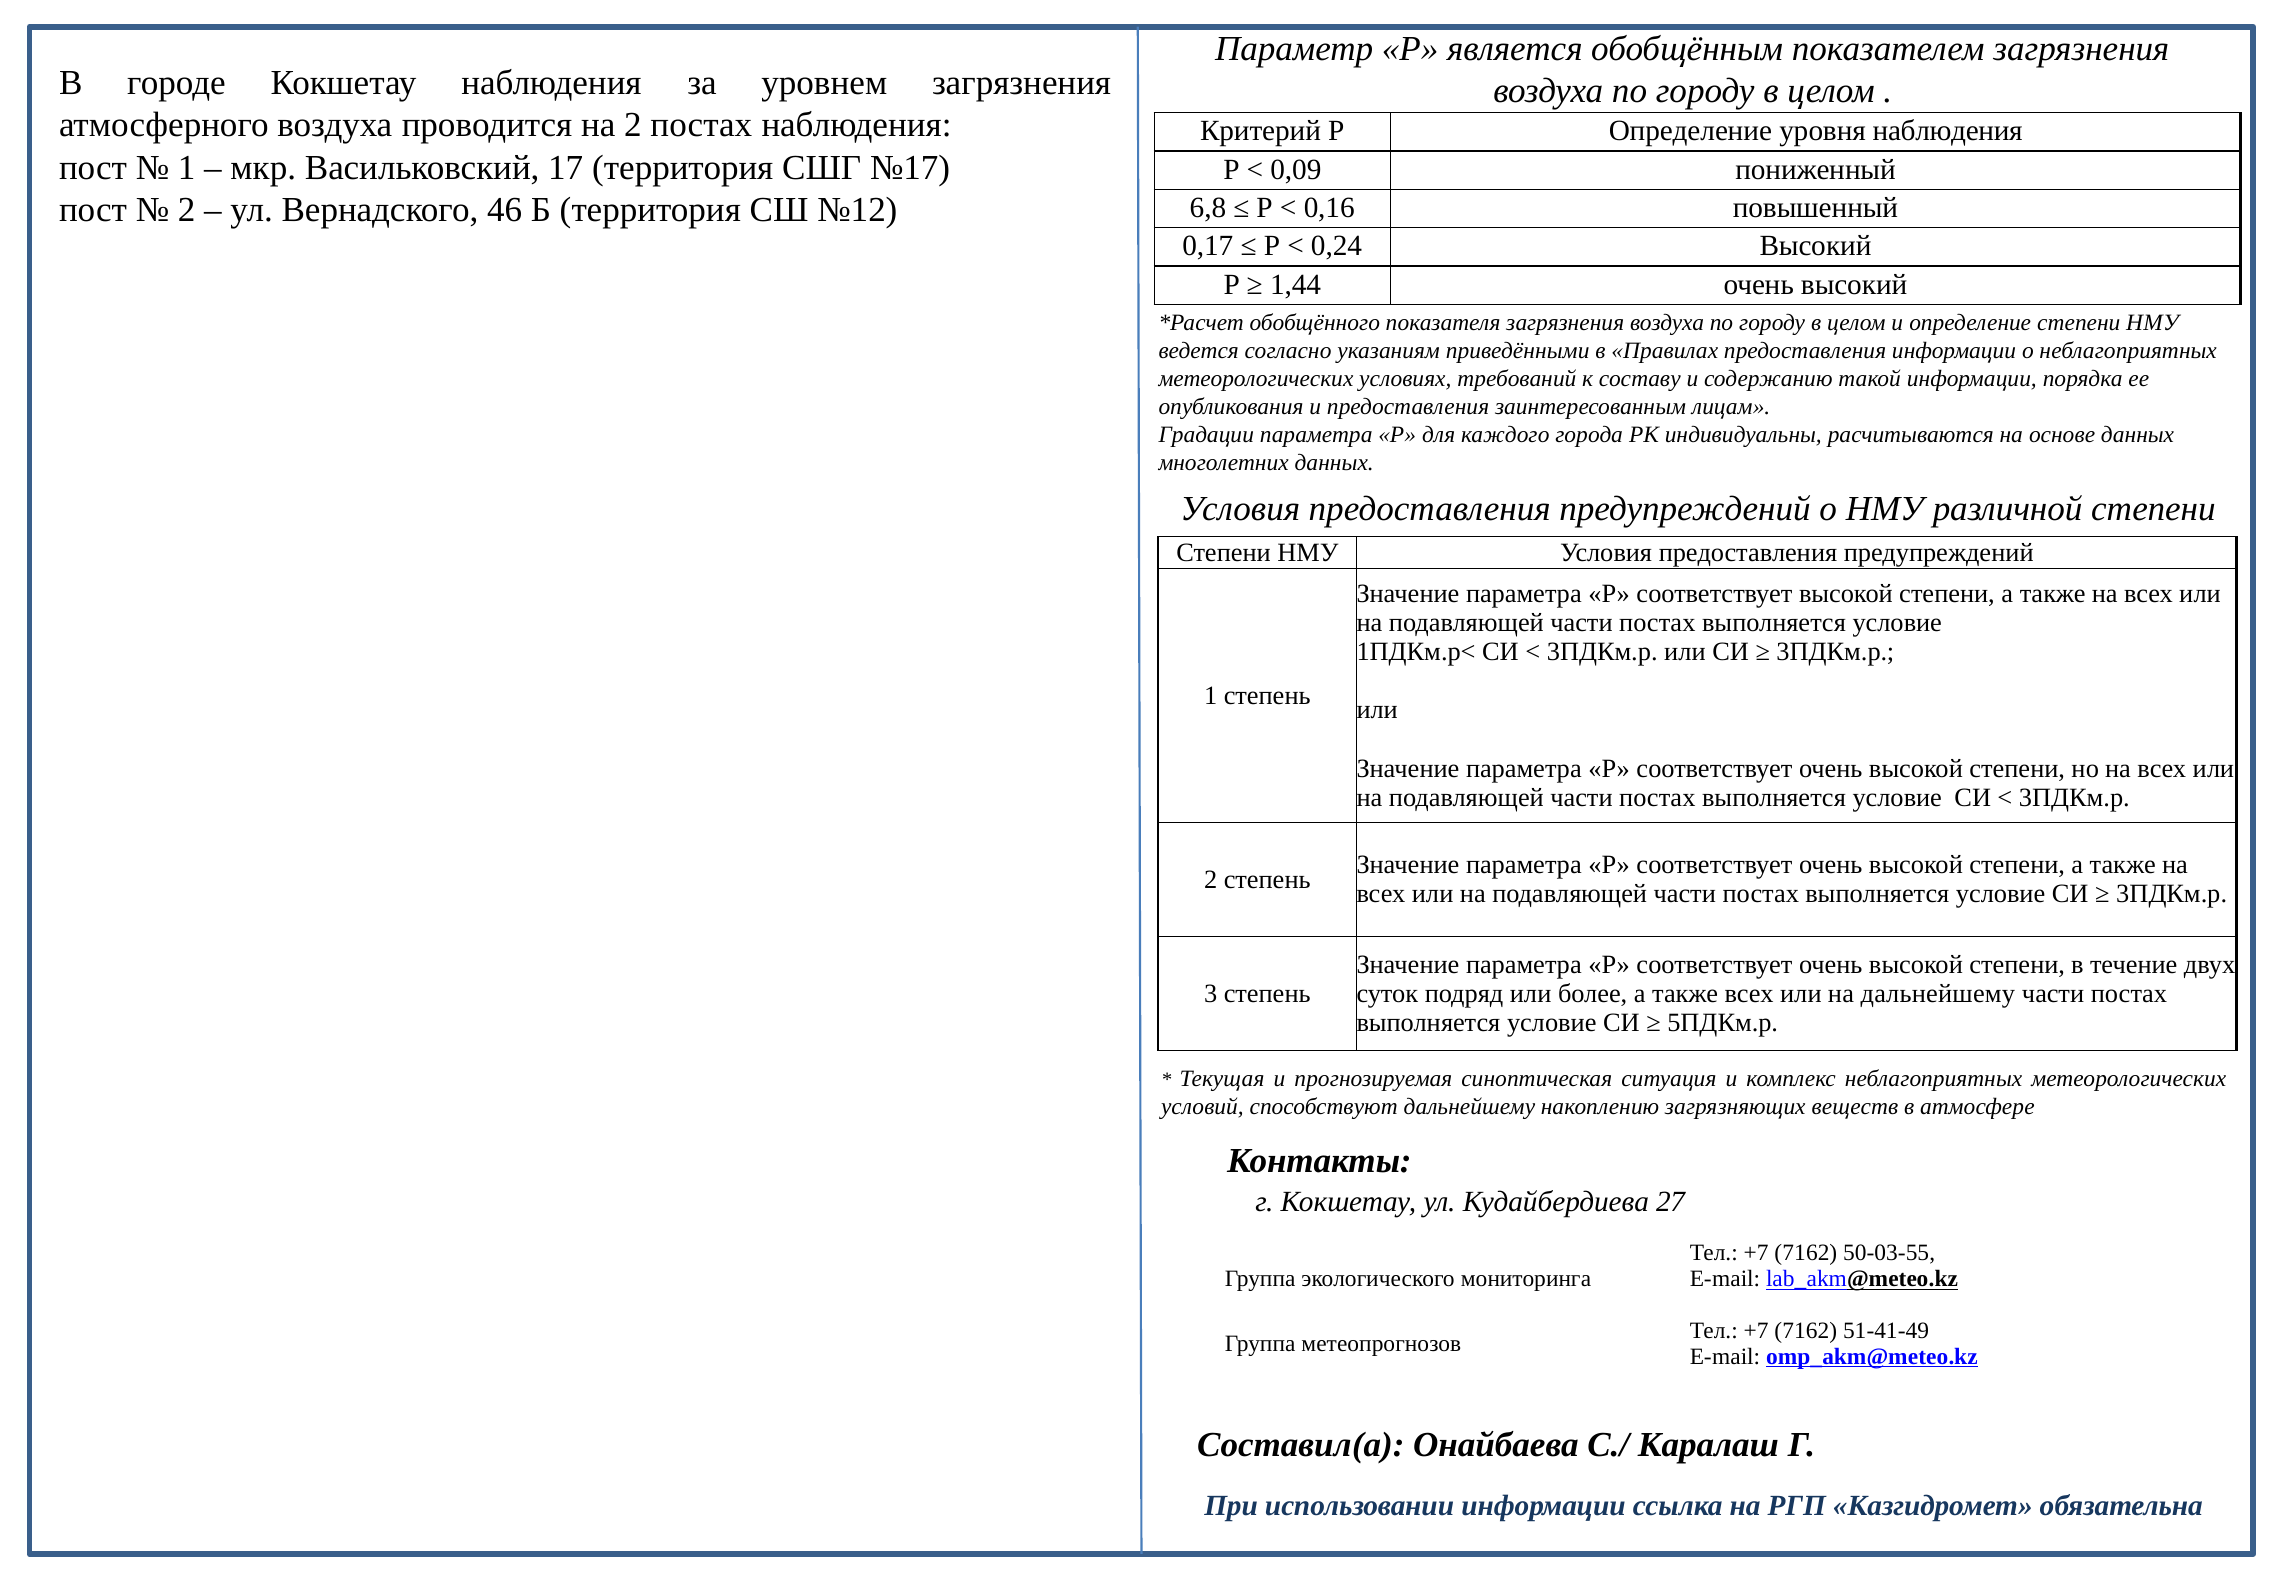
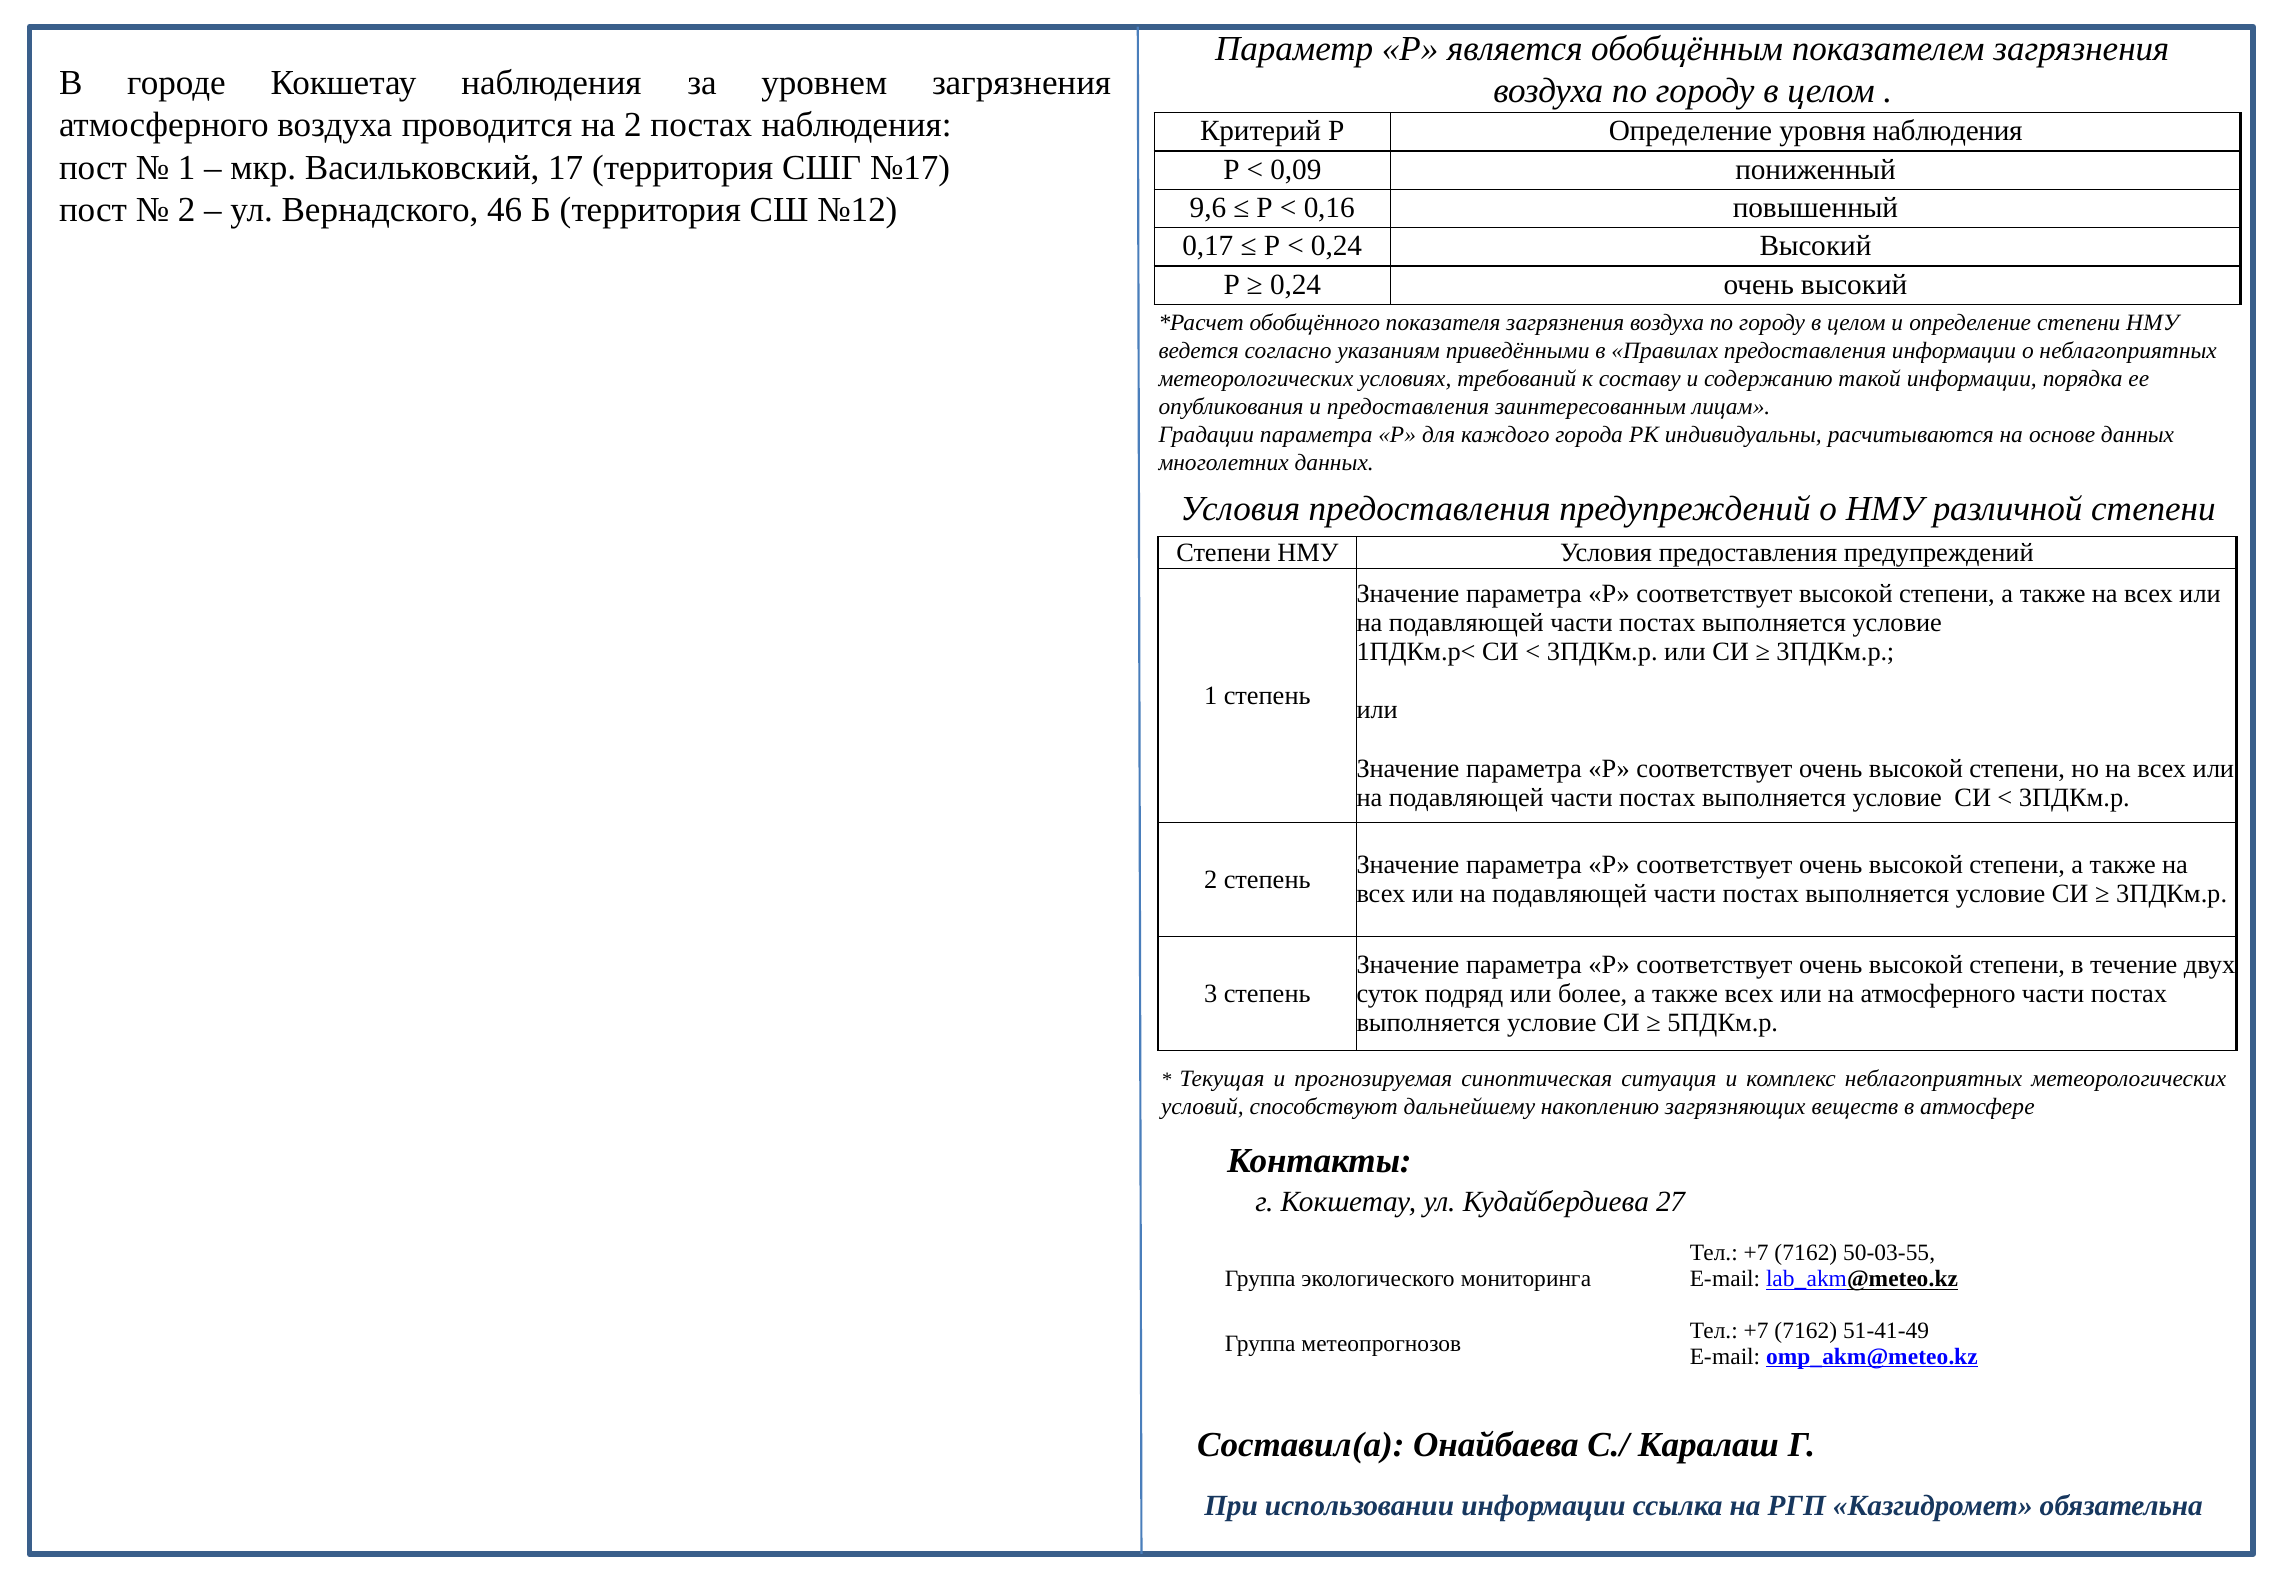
6,8: 6,8 -> 9,6
1,44 at (1296, 285): 1,44 -> 0,24
на дальнейшему: дальнейшему -> атмосферного
